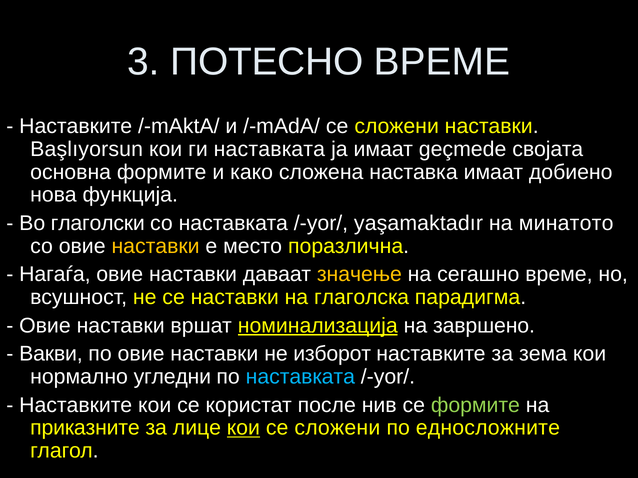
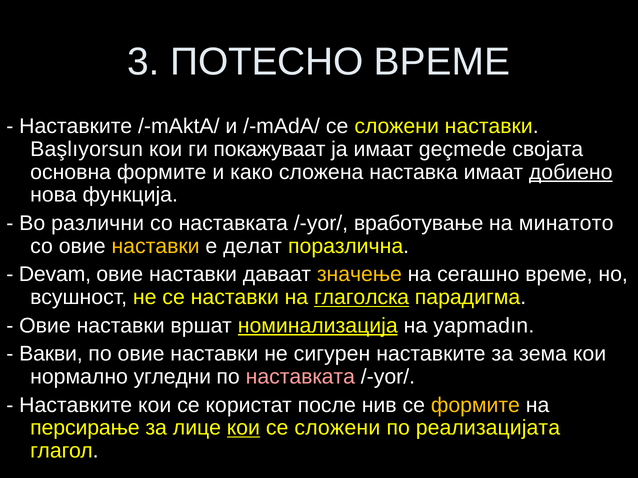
ги наставката: наставката -> покажуваат
добиено underline: none -> present
глаголски: глаголски -> различни
yaşamaktadır: yaşamaktadır -> вработување
место: место -> делат
Нагаѓа: Нагаѓа -> Devam
глаголска underline: none -> present
завршено: завршено -> yapmadın
изборот: изборот -> сигурен
наставката at (300, 377) colour: light blue -> pink
формите at (475, 405) colour: light green -> yellow
приказните: приказните -> персирање
едносложните: едносложните -> реализацијата
